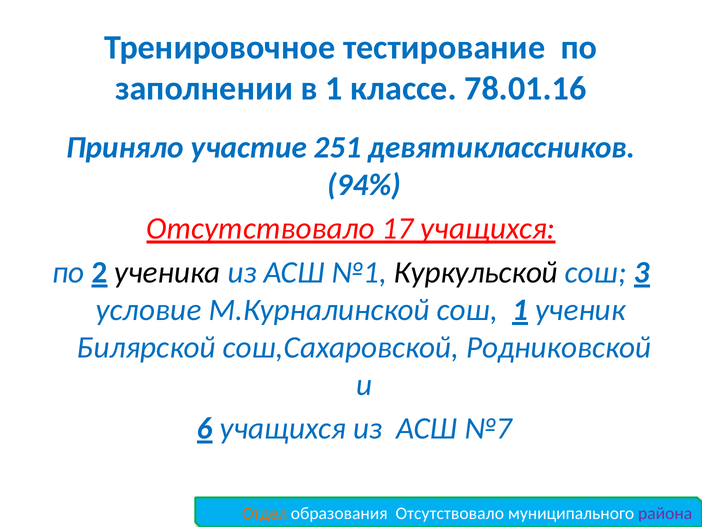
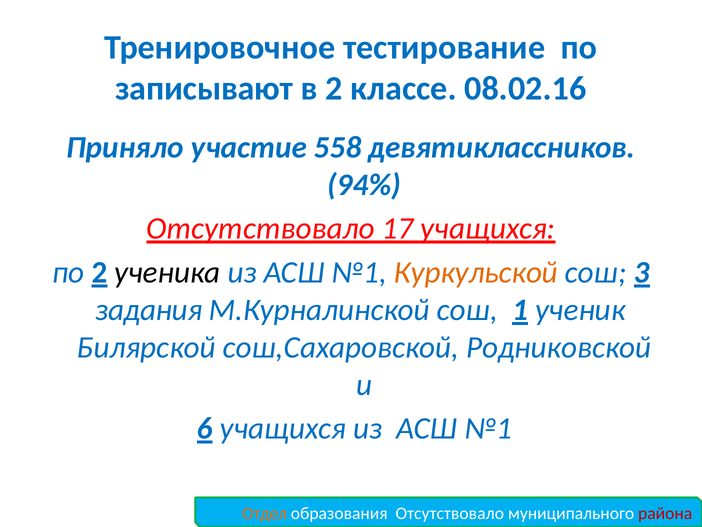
заполнении: заполнении -> записывают
в 1: 1 -> 2
78.01.16: 78.01.16 -> 08.02.16
251: 251 -> 558
Куркульской colour: black -> orange
условие: условие -> задания
учащихся из АСШ №7: №7 -> №1
района colour: purple -> red
